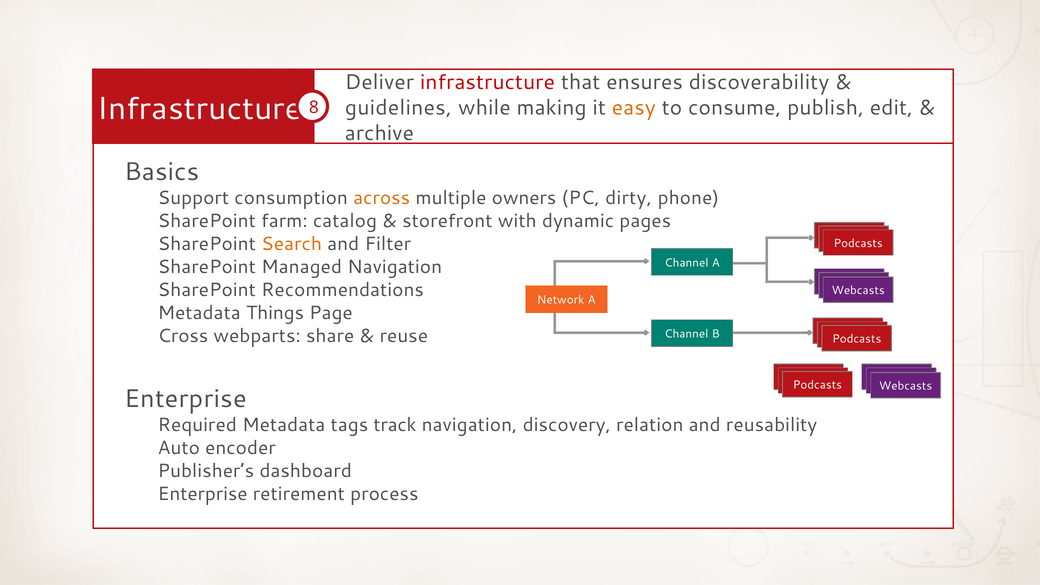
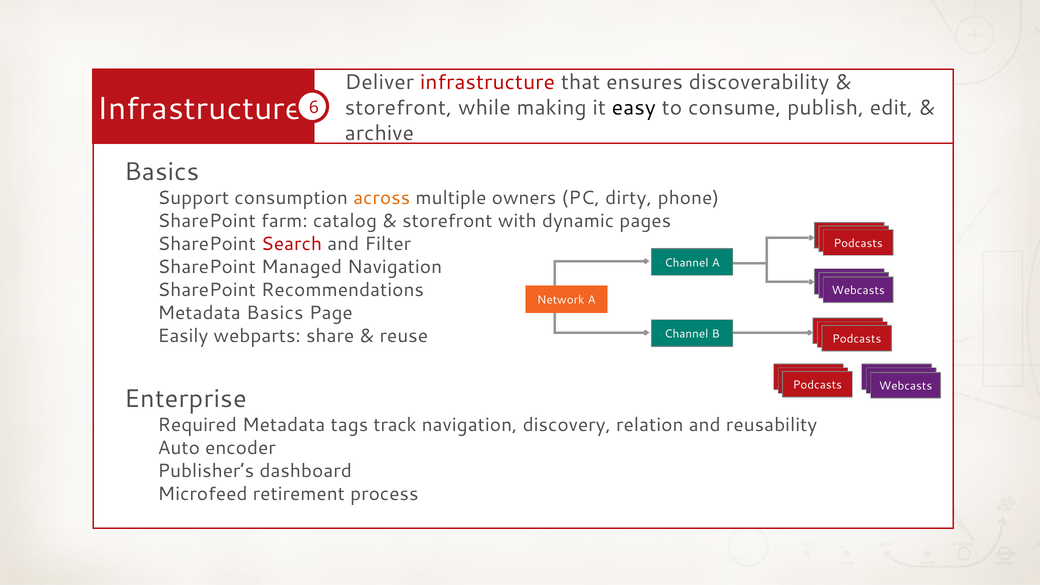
8: 8 -> 6
guidelines at (398, 108): guidelines -> storefront
easy colour: orange -> black
Search colour: orange -> red
Metadata Things: Things -> Basics
Cross: Cross -> Easily
Enterprise at (203, 494): Enterprise -> Microfeed
